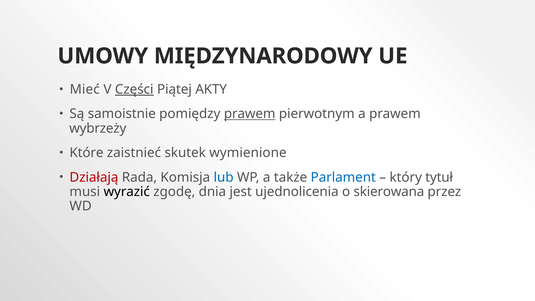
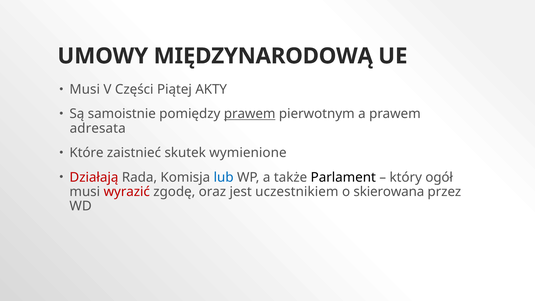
MIĘDZYNARODOWY: MIĘDZYNARODOWY -> MIĘDZYNARODOWĄ
Mieć at (85, 89): Mieć -> Musi
Części underline: present -> none
wybrzeży: wybrzeży -> adresata
Parlament colour: blue -> black
tytuł: tytuł -> ogół
wyrazić colour: black -> red
dnia: dnia -> oraz
ujednolicenia: ujednolicenia -> uczestnikiem
